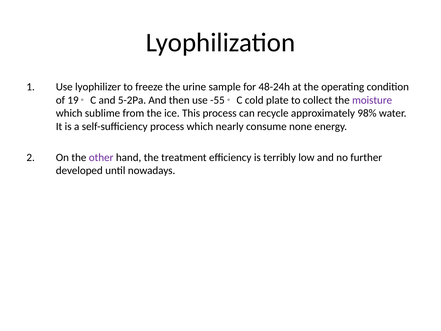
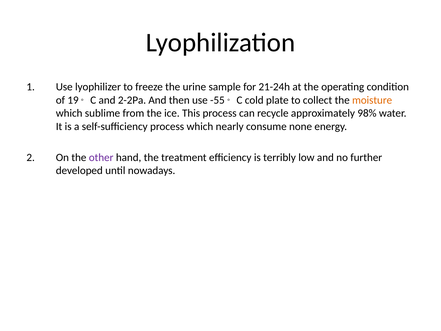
48-24h: 48-24h -> 21-24h
5-2Pa: 5-2Pa -> 2-2Pa
moisture colour: purple -> orange
